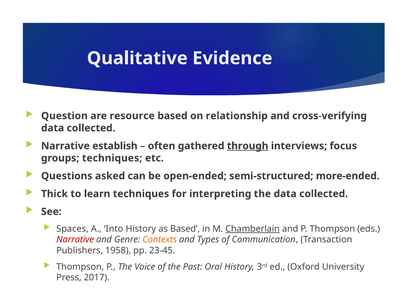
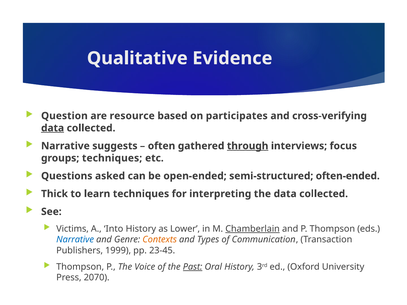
relationship: relationship -> participates
data at (53, 128) underline: none -> present
establish: establish -> suggests
more-ended: more-ended -> often-ended
Spaces: Spaces -> Victims
as Based: Based -> Lower
Narrative at (75, 240) colour: red -> blue
1958: 1958 -> 1999
Past underline: none -> present
2017: 2017 -> 2070
